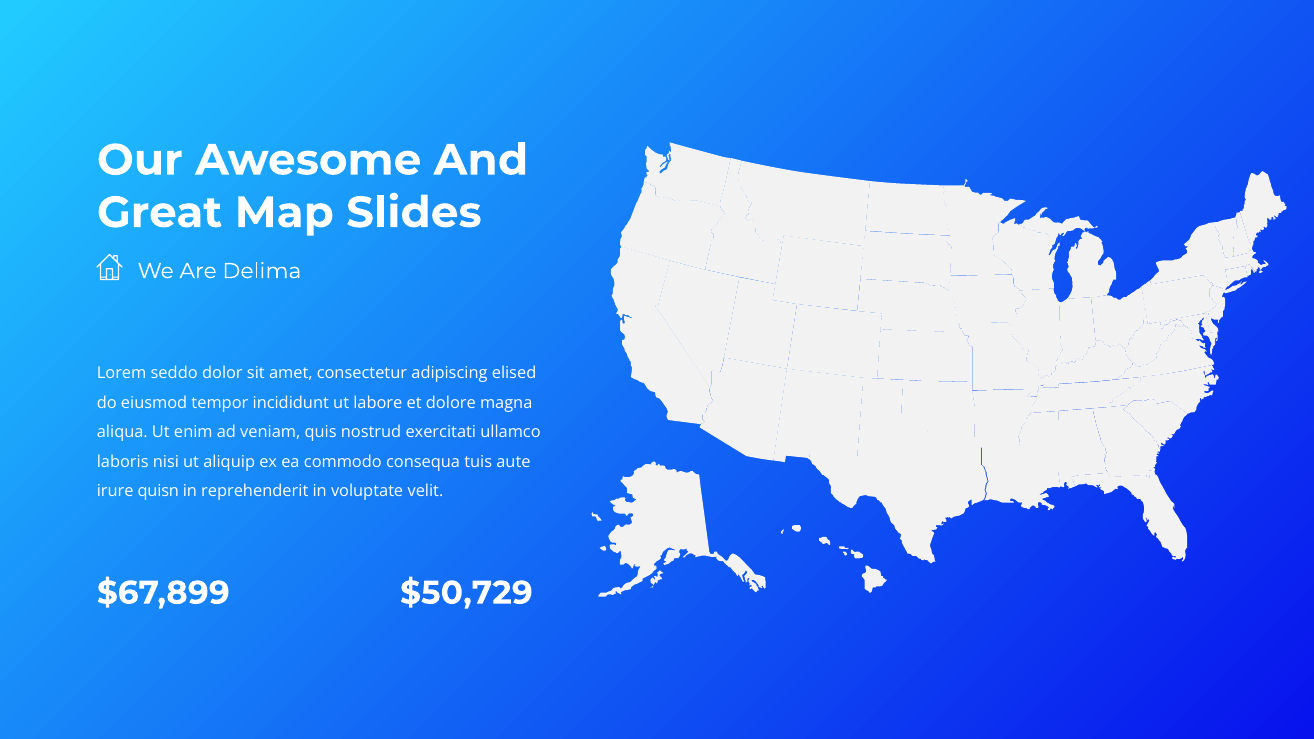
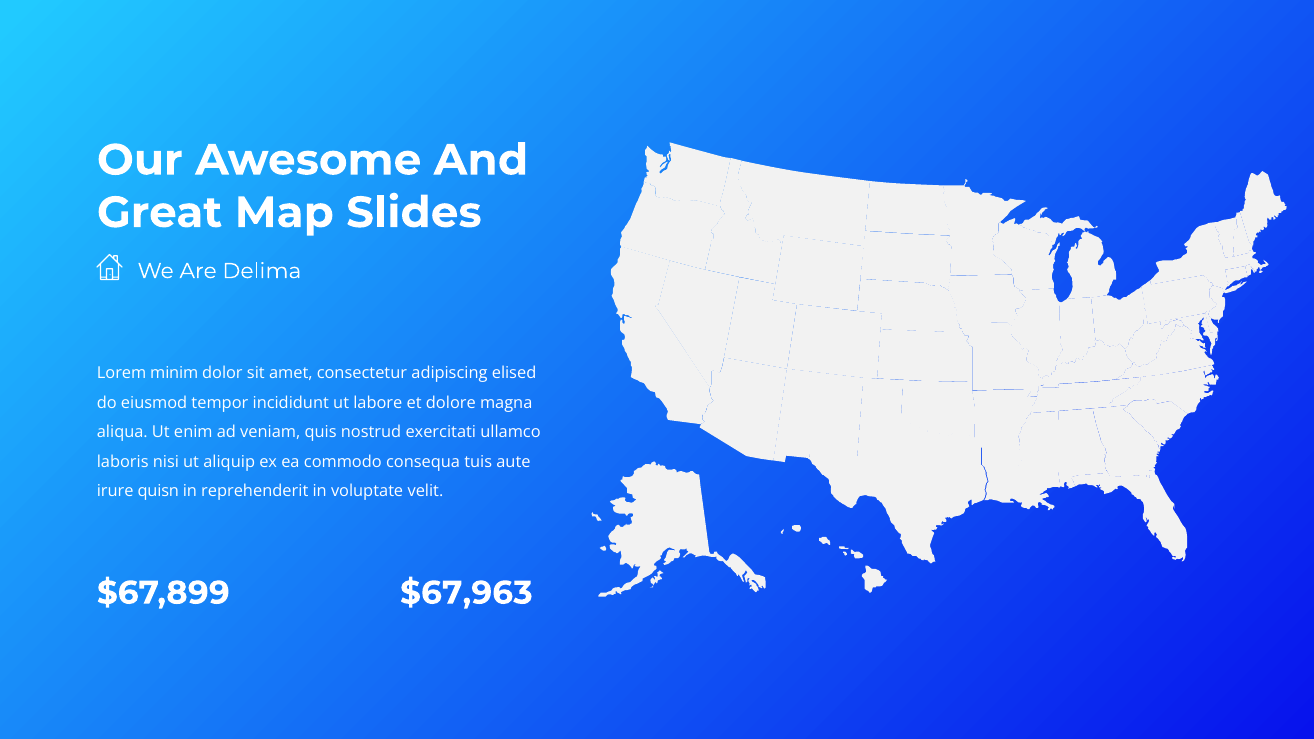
seddo: seddo -> minim
$50,729: $50,729 -> $67,963
